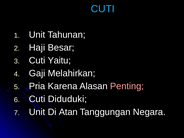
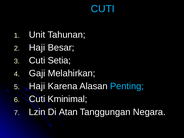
Yaitu: Yaitu -> Setia
Pria at (37, 86): Pria -> Haji
Penting colour: pink -> light blue
Diduduki: Diduduki -> Kminimal
Unit at (37, 112): Unit -> Lzin
